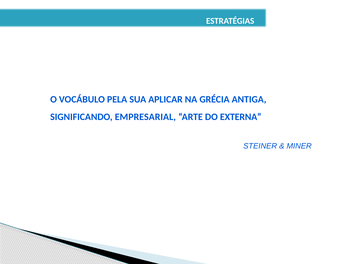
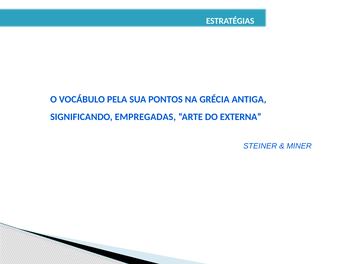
APLICAR: APLICAR -> PONTOS
EMPRESARIAL: EMPRESARIAL -> EMPREGADAS
